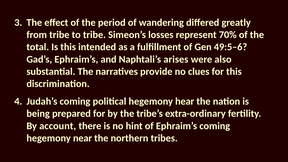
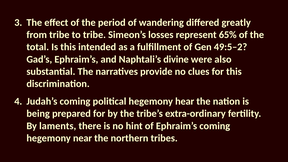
70%: 70% -> 65%
49:5–6: 49:5–6 -> 49:5–2
arises: arises -> divine
account: account -> laments
